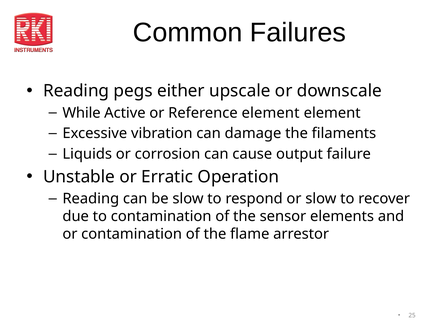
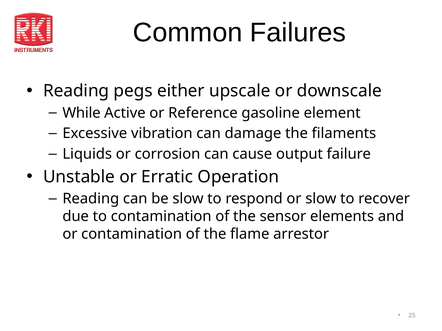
Reference element: element -> gasoline
